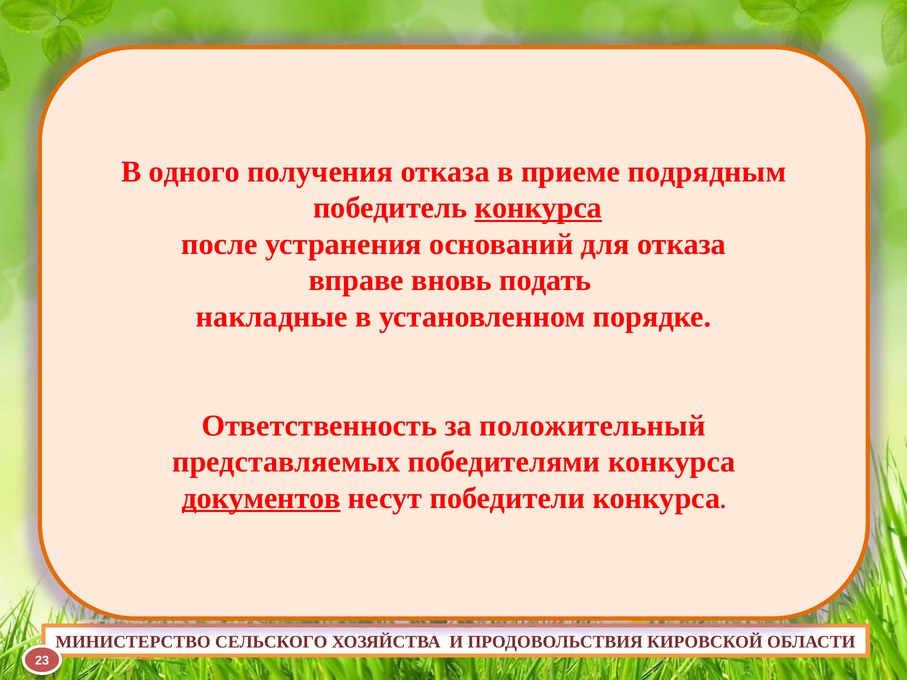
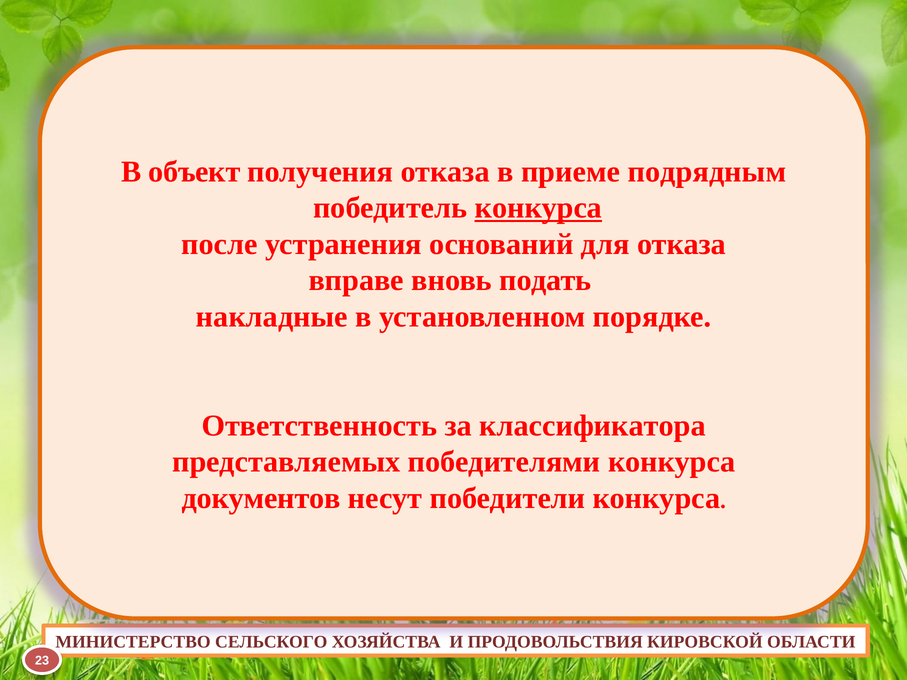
одного: одного -> объект
положительный: положительный -> классификатора
документов underline: present -> none
